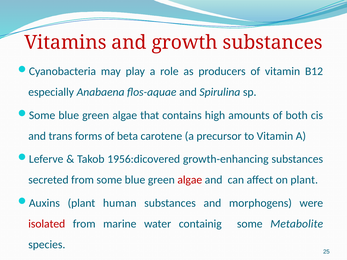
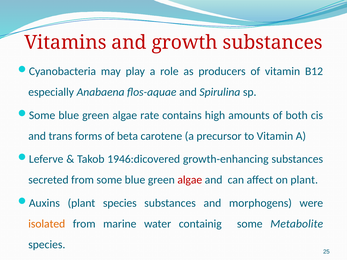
that: that -> rate
1956:dicovered: 1956:dicovered -> 1946:dicovered
plant human: human -> species
isolated colour: red -> orange
